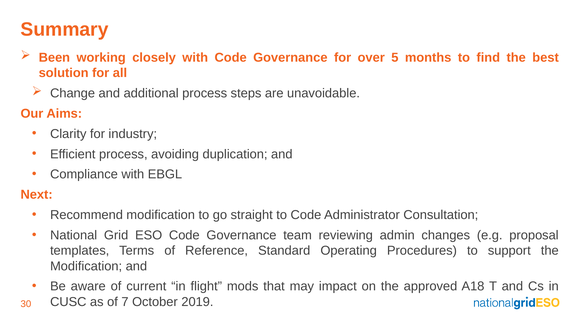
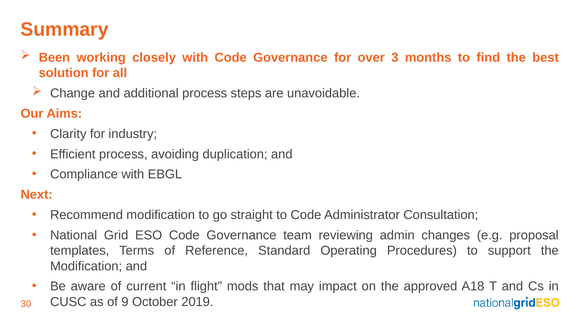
5: 5 -> 3
7: 7 -> 9
